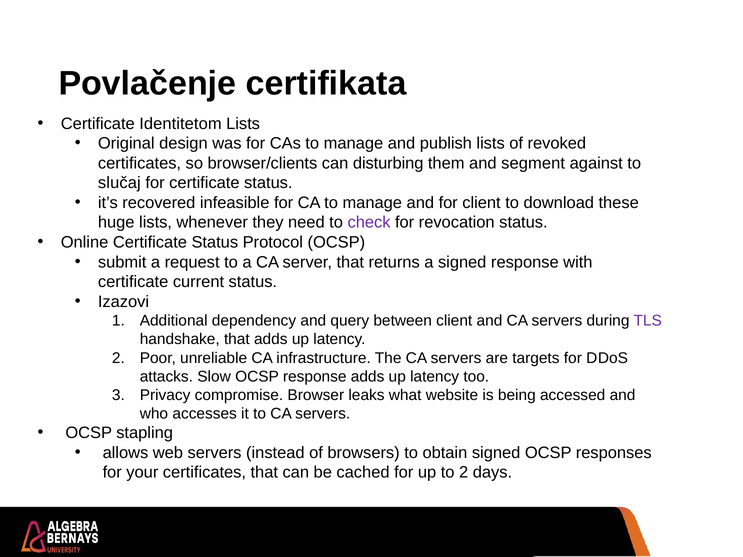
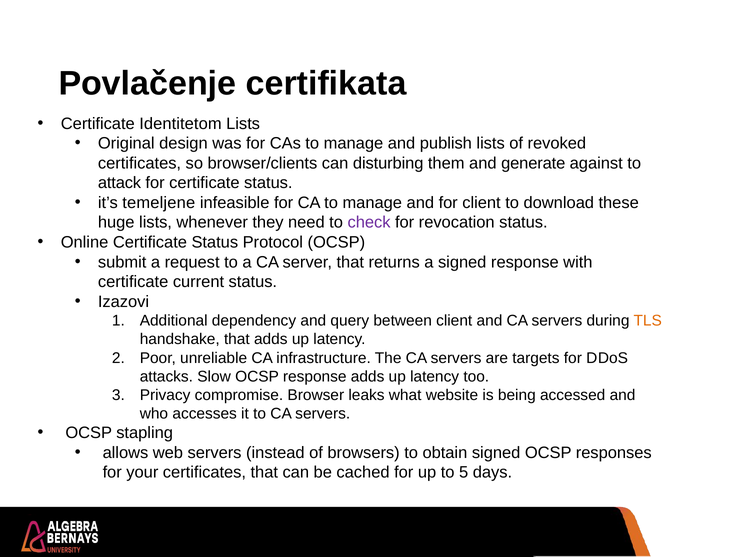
segment: segment -> generate
slučaj: slučaj -> attack
recovered: recovered -> temeljene
TLS colour: purple -> orange
to 2: 2 -> 5
